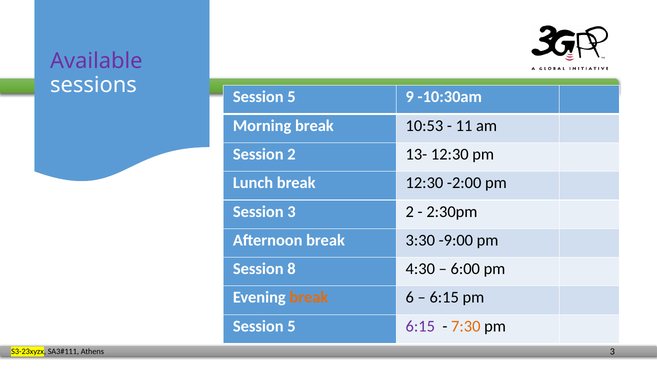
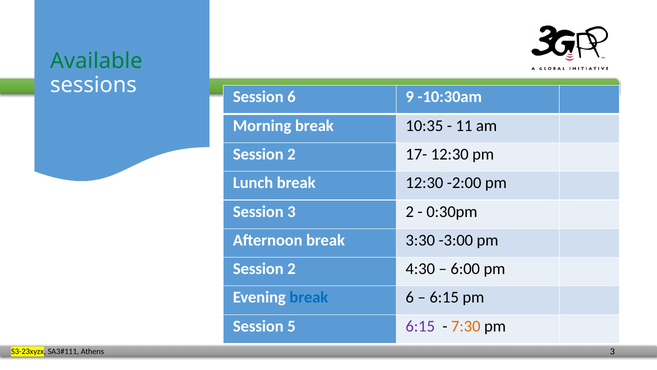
Available colour: purple -> green
sessions Session 5: 5 -> 6
10:53: 10:53 -> 10:35
13-: 13- -> 17-
2:30pm: 2:30pm -> 0:30pm
-9:00: -9:00 -> -3:00
8 at (292, 269): 8 -> 2
break at (309, 297) colour: orange -> blue
